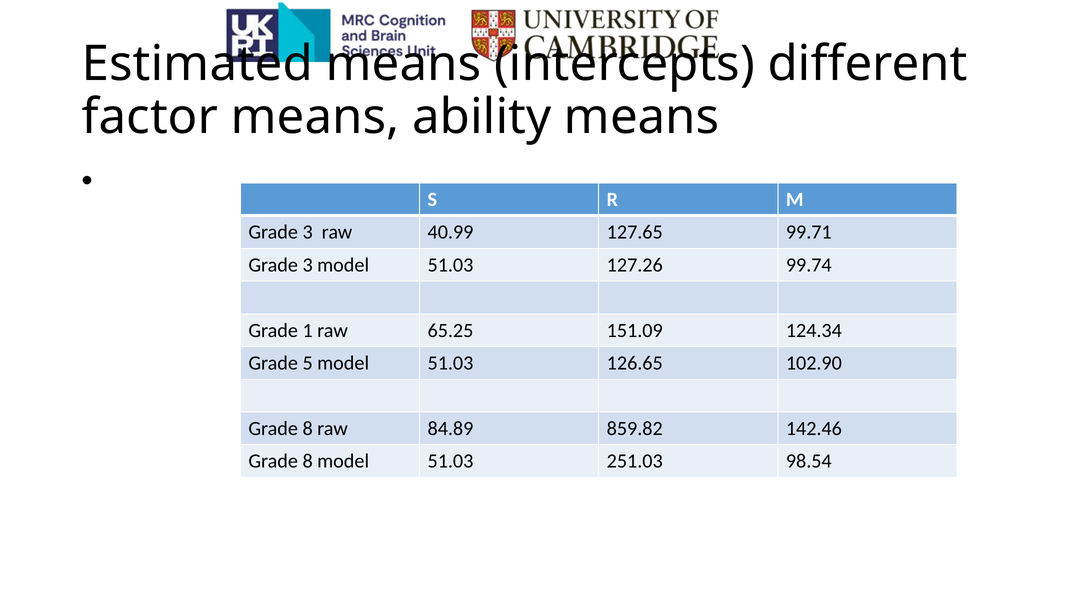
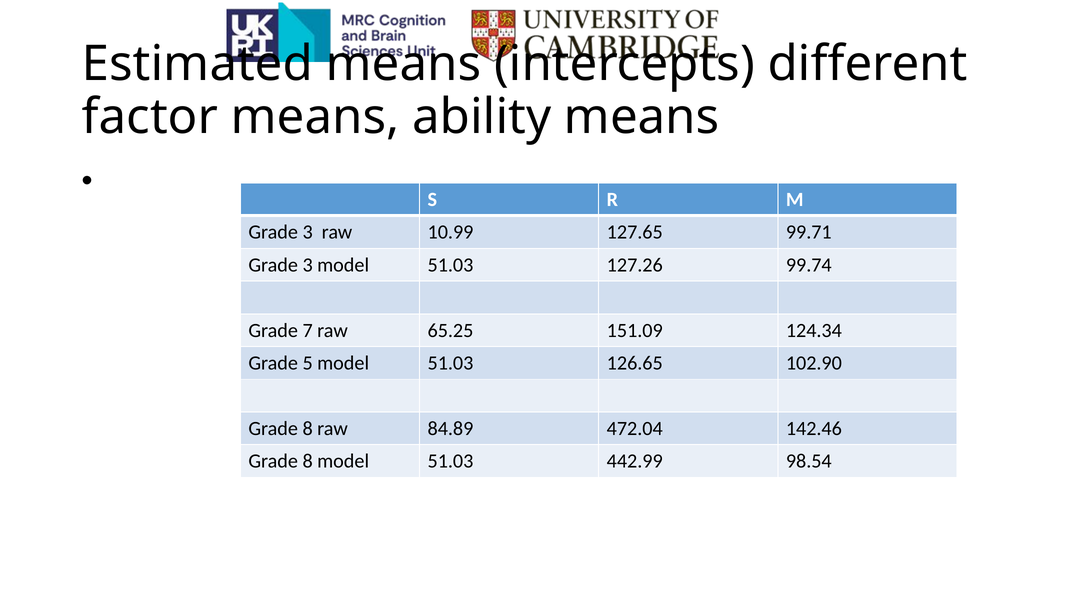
40.99: 40.99 -> 10.99
1: 1 -> 7
859.82: 859.82 -> 472.04
251.03: 251.03 -> 442.99
